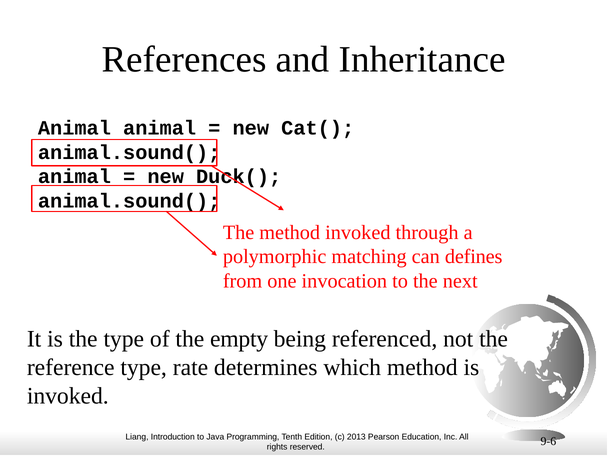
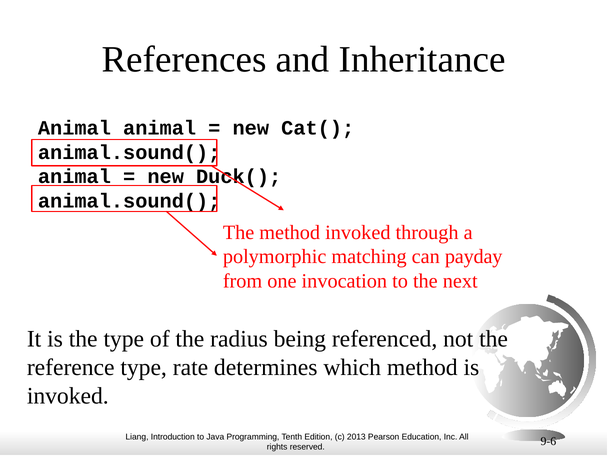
defines: defines -> payday
empty: empty -> radius
